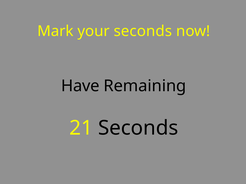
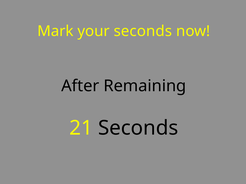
Have: Have -> After
